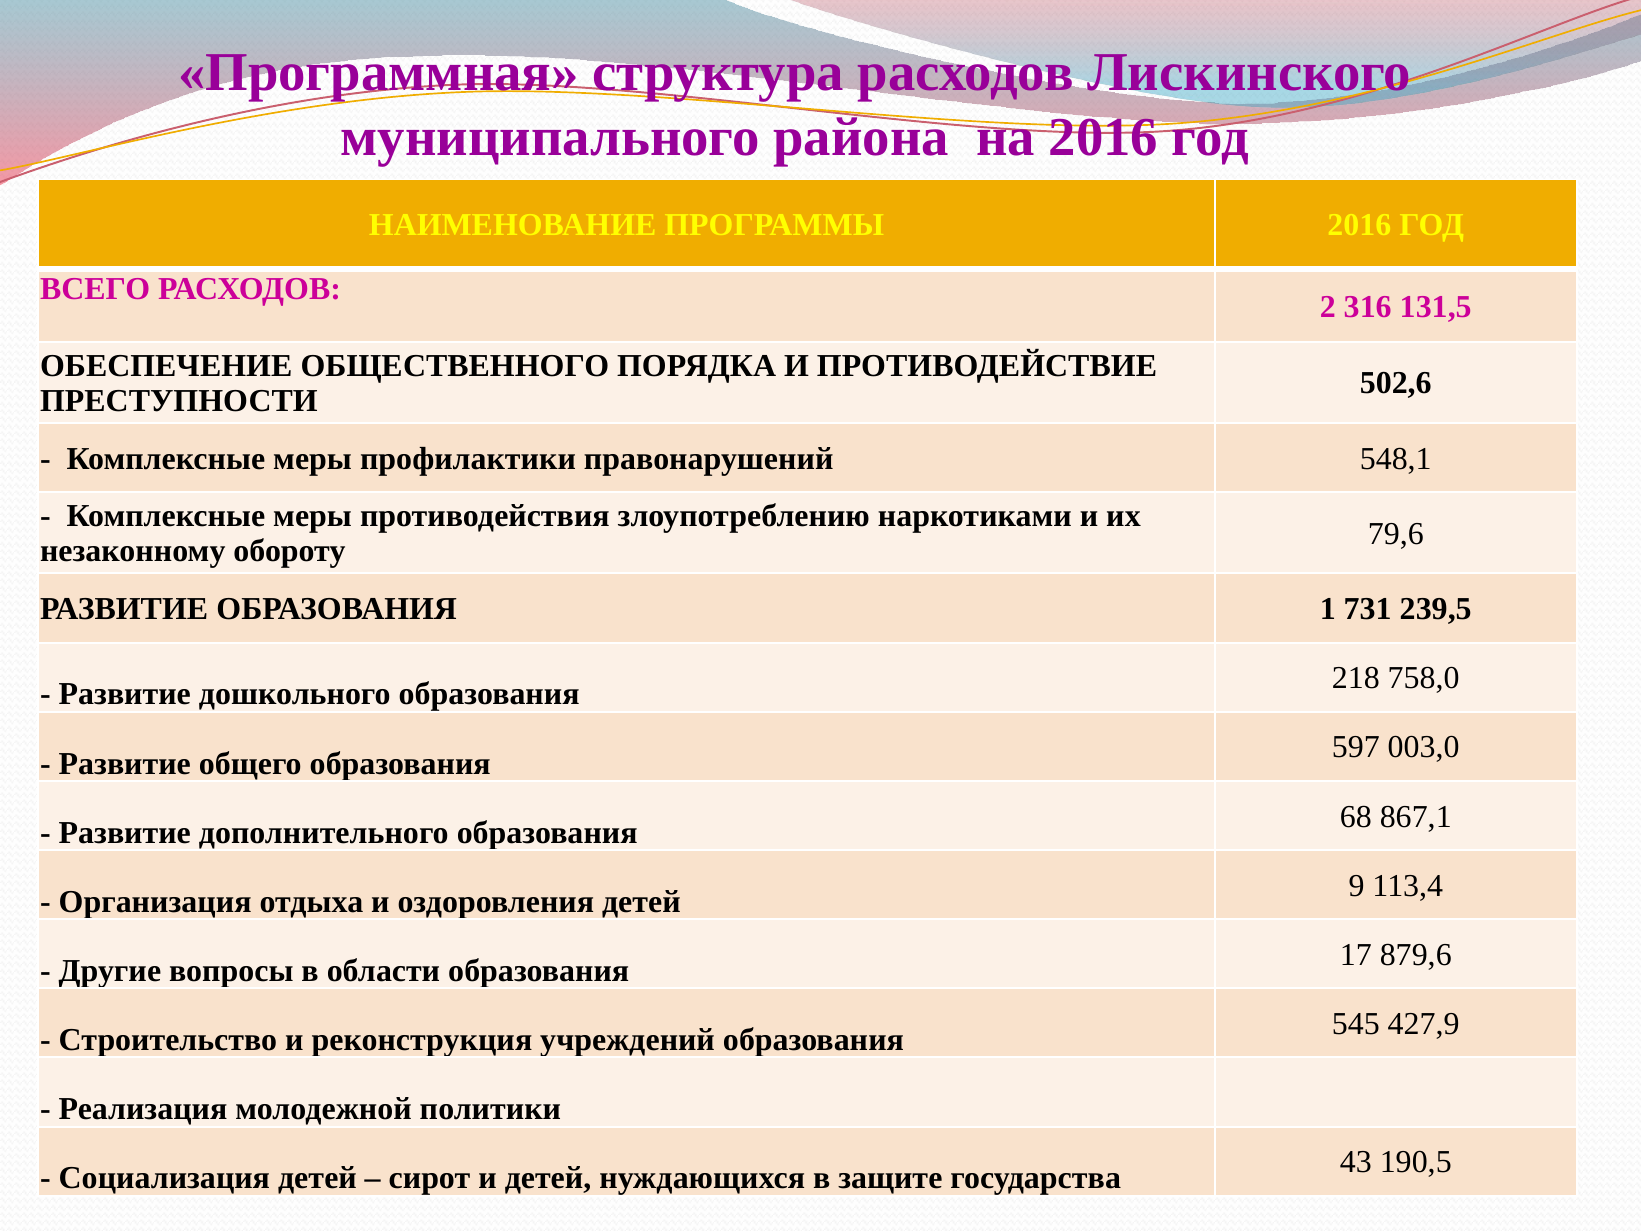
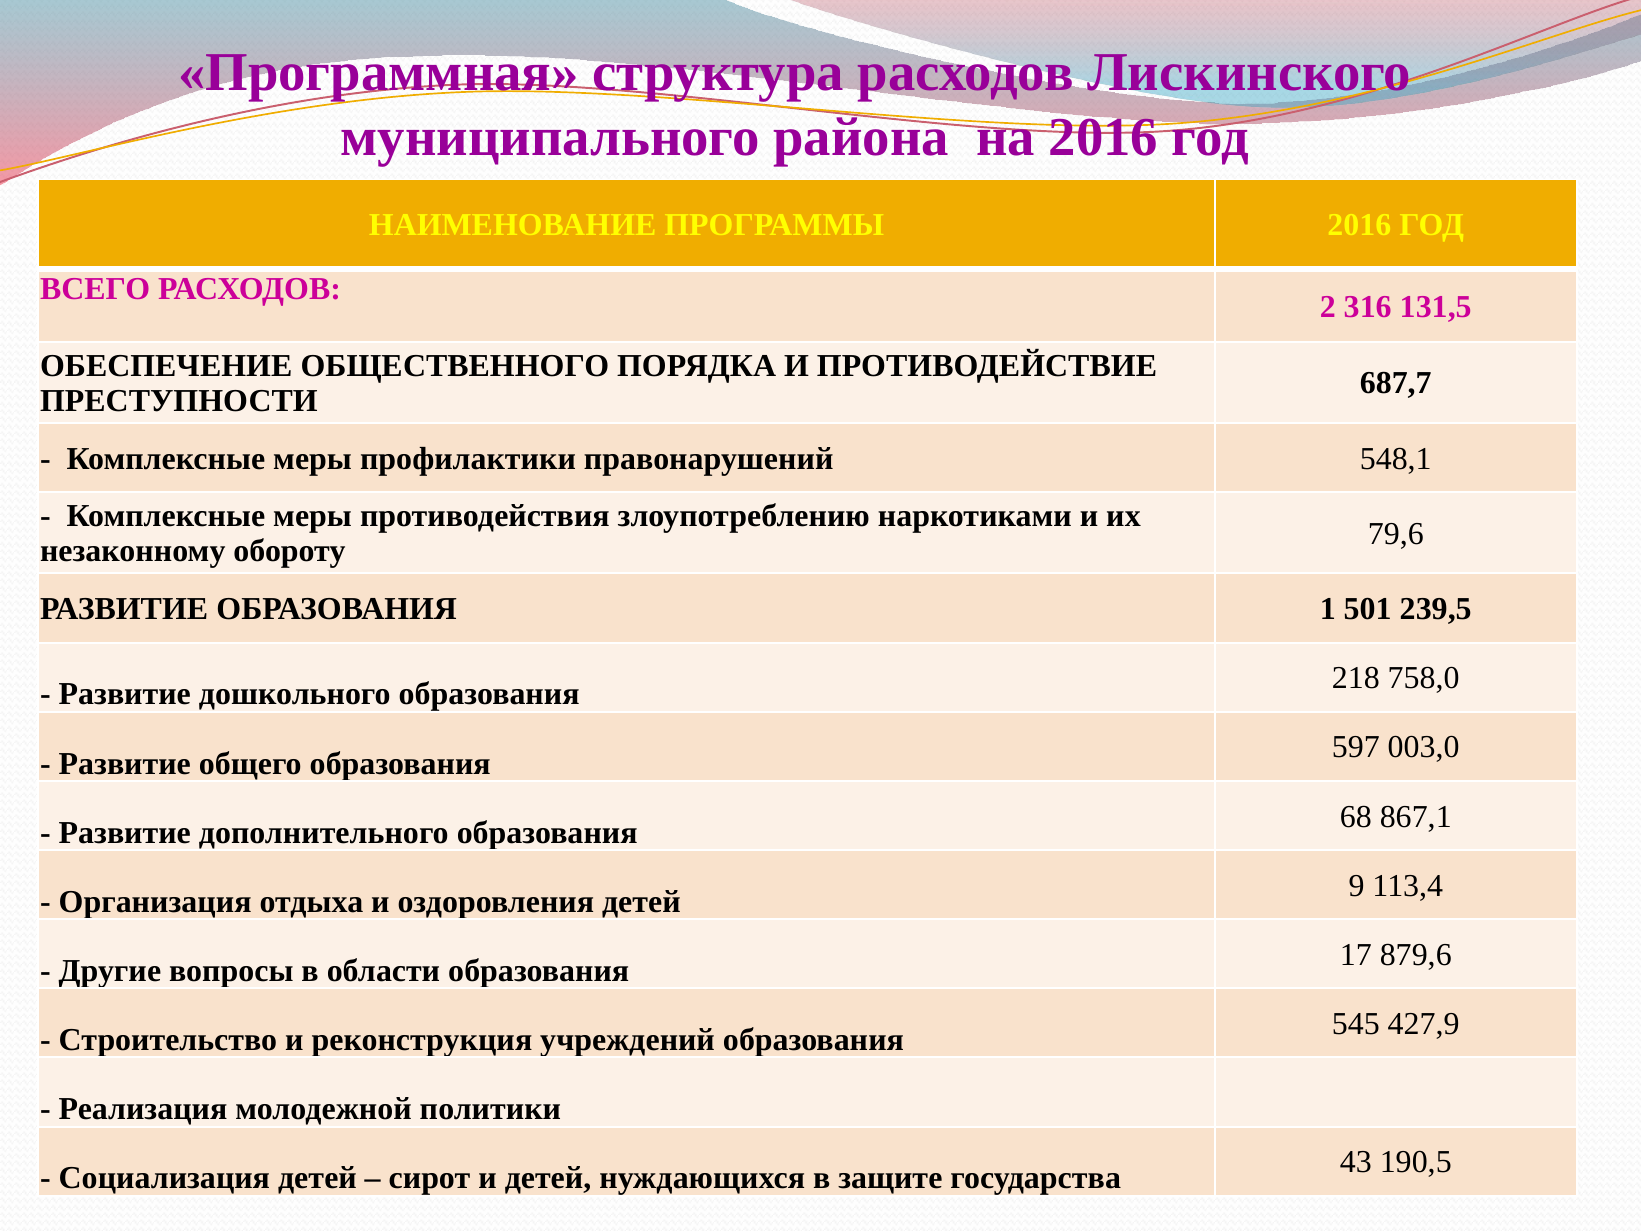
502,6: 502,6 -> 687,7
731: 731 -> 501
